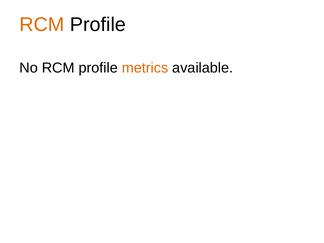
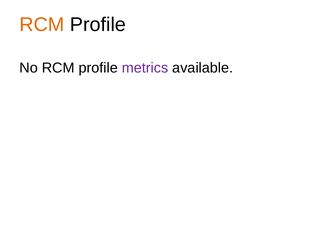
metrics colour: orange -> purple
